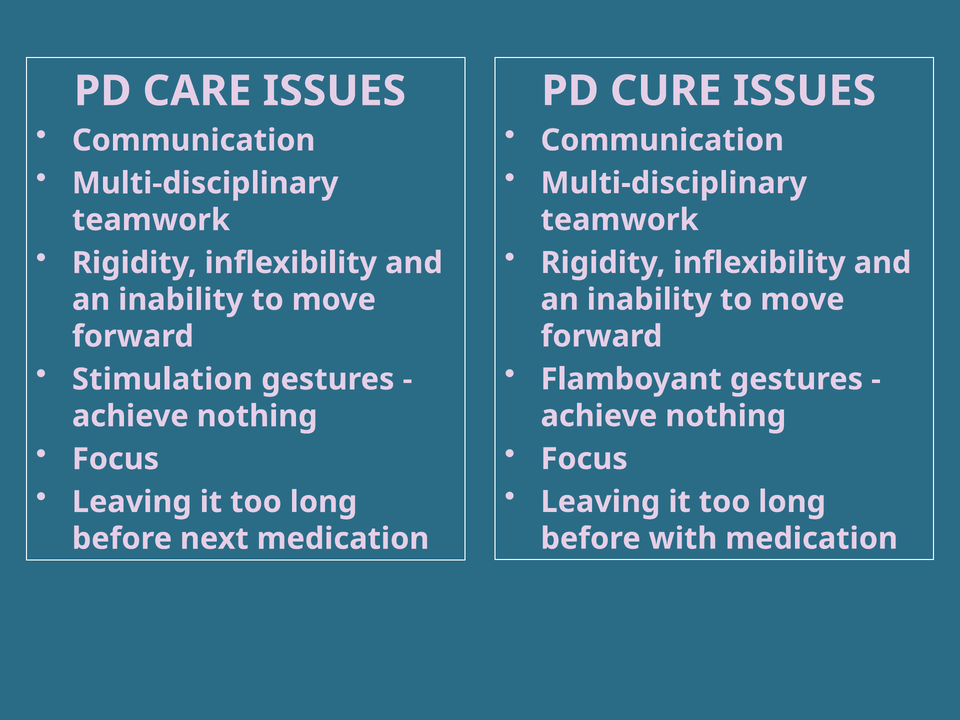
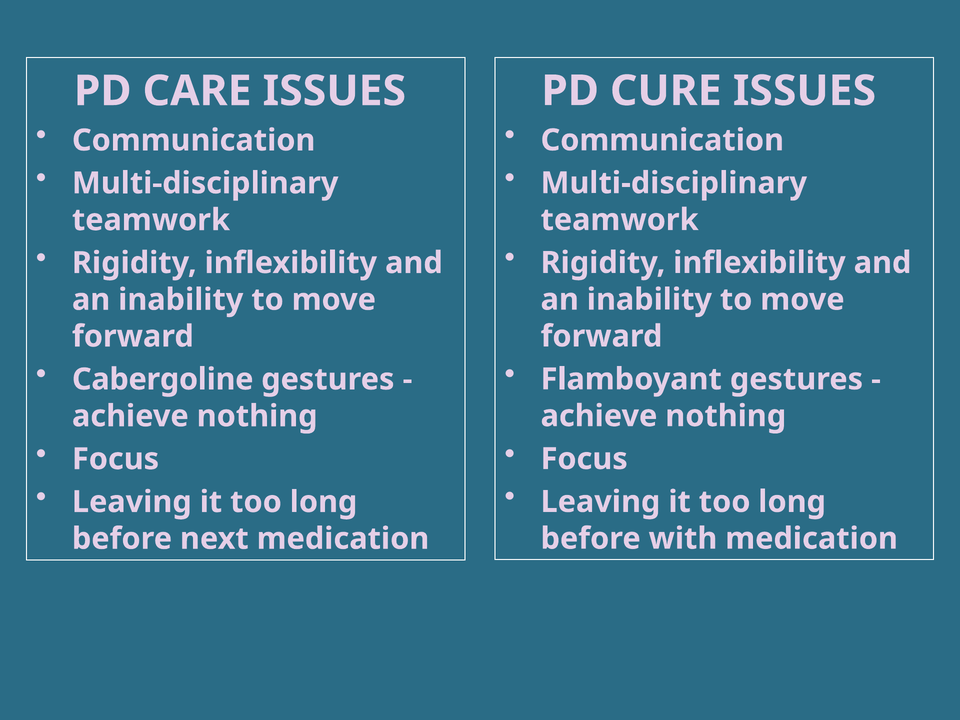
Stimulation: Stimulation -> Cabergoline
